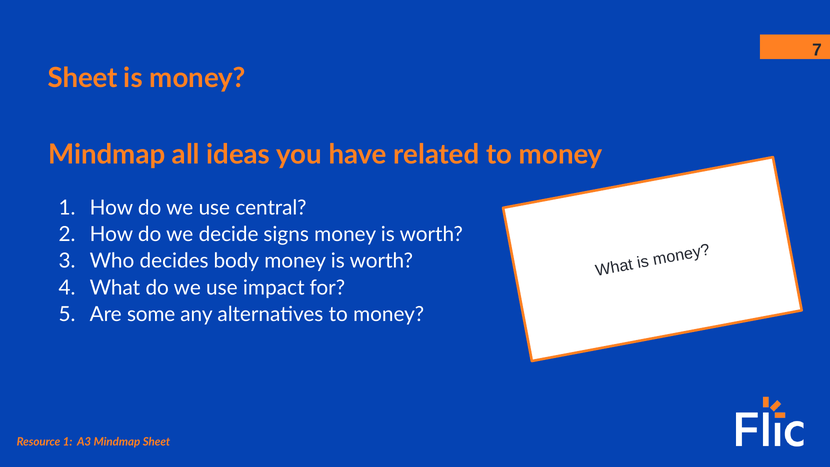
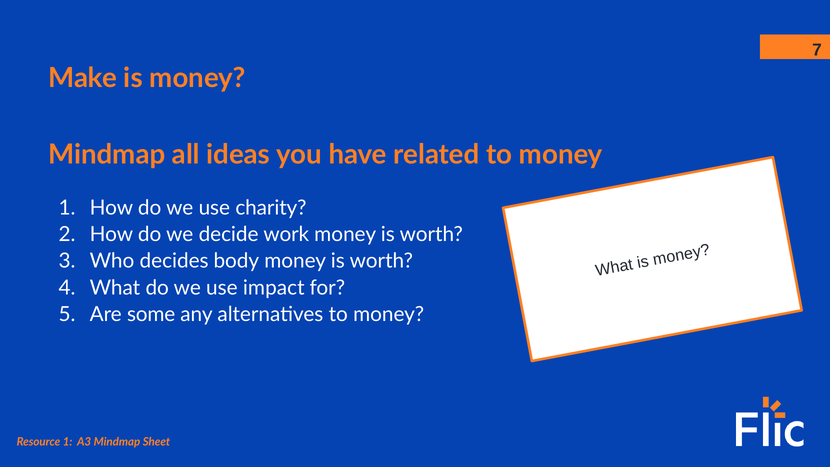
Sheet at (83, 78): Sheet -> Make
central: central -> charity
signs: signs -> work
